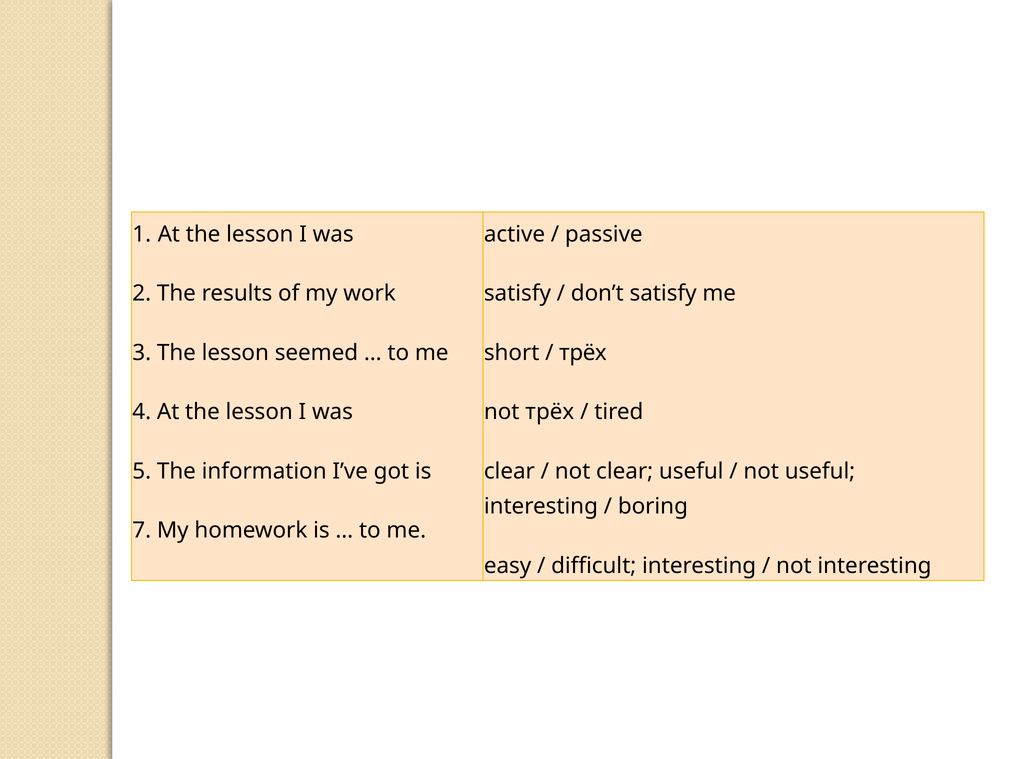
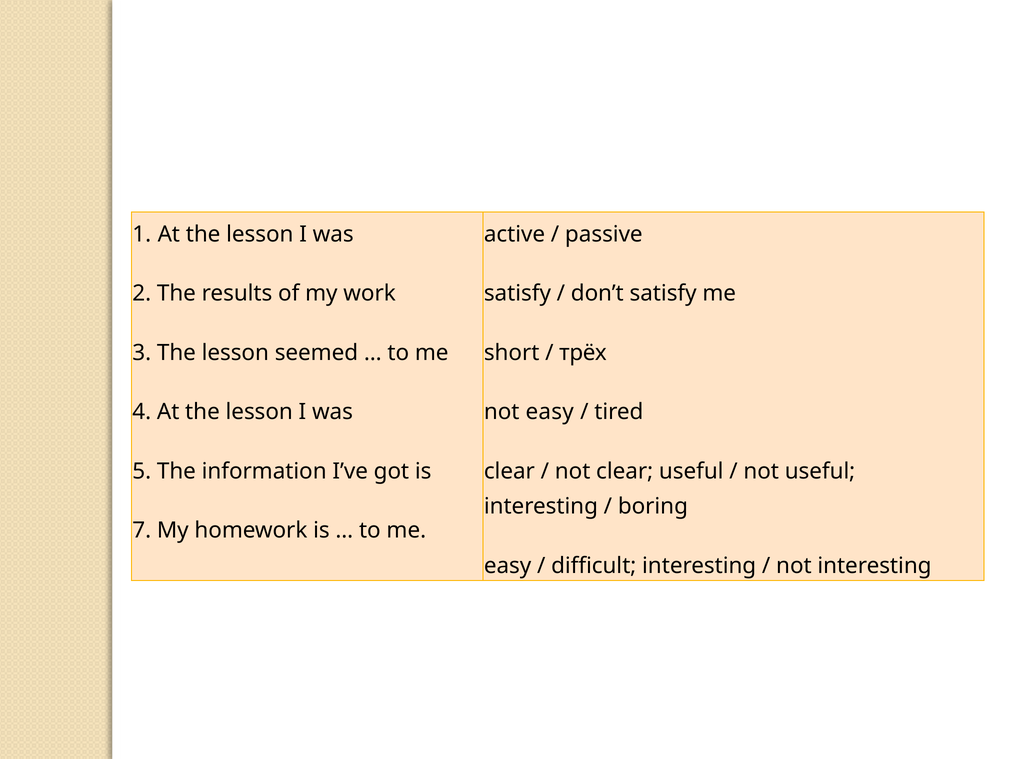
not трёх: трёх -> easy
